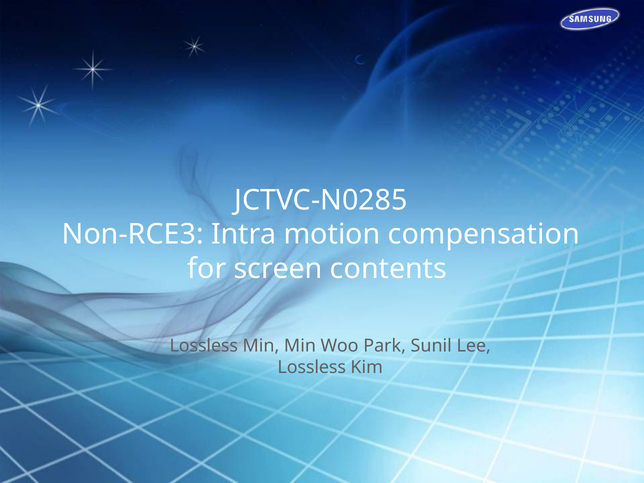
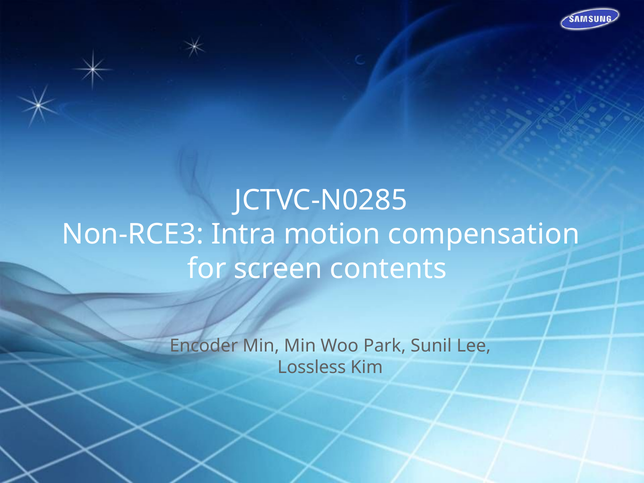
Lossless at (204, 346): Lossless -> Encoder
